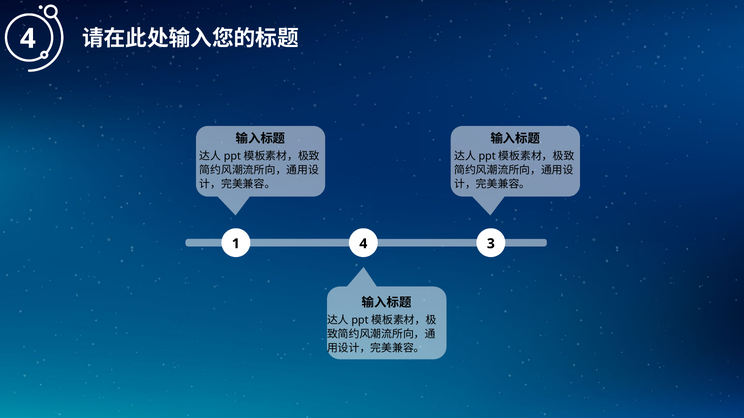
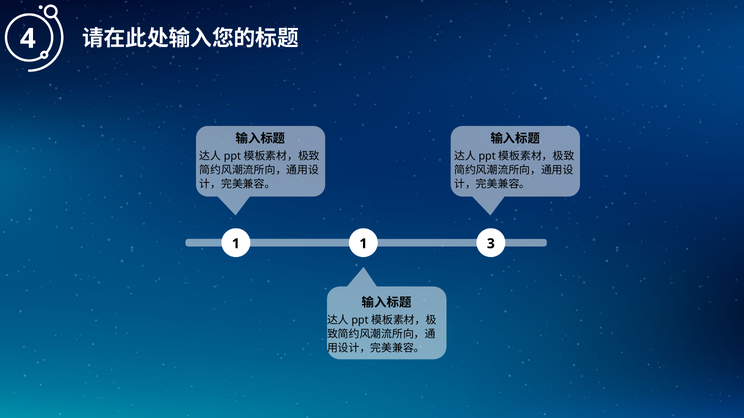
1 4: 4 -> 1
